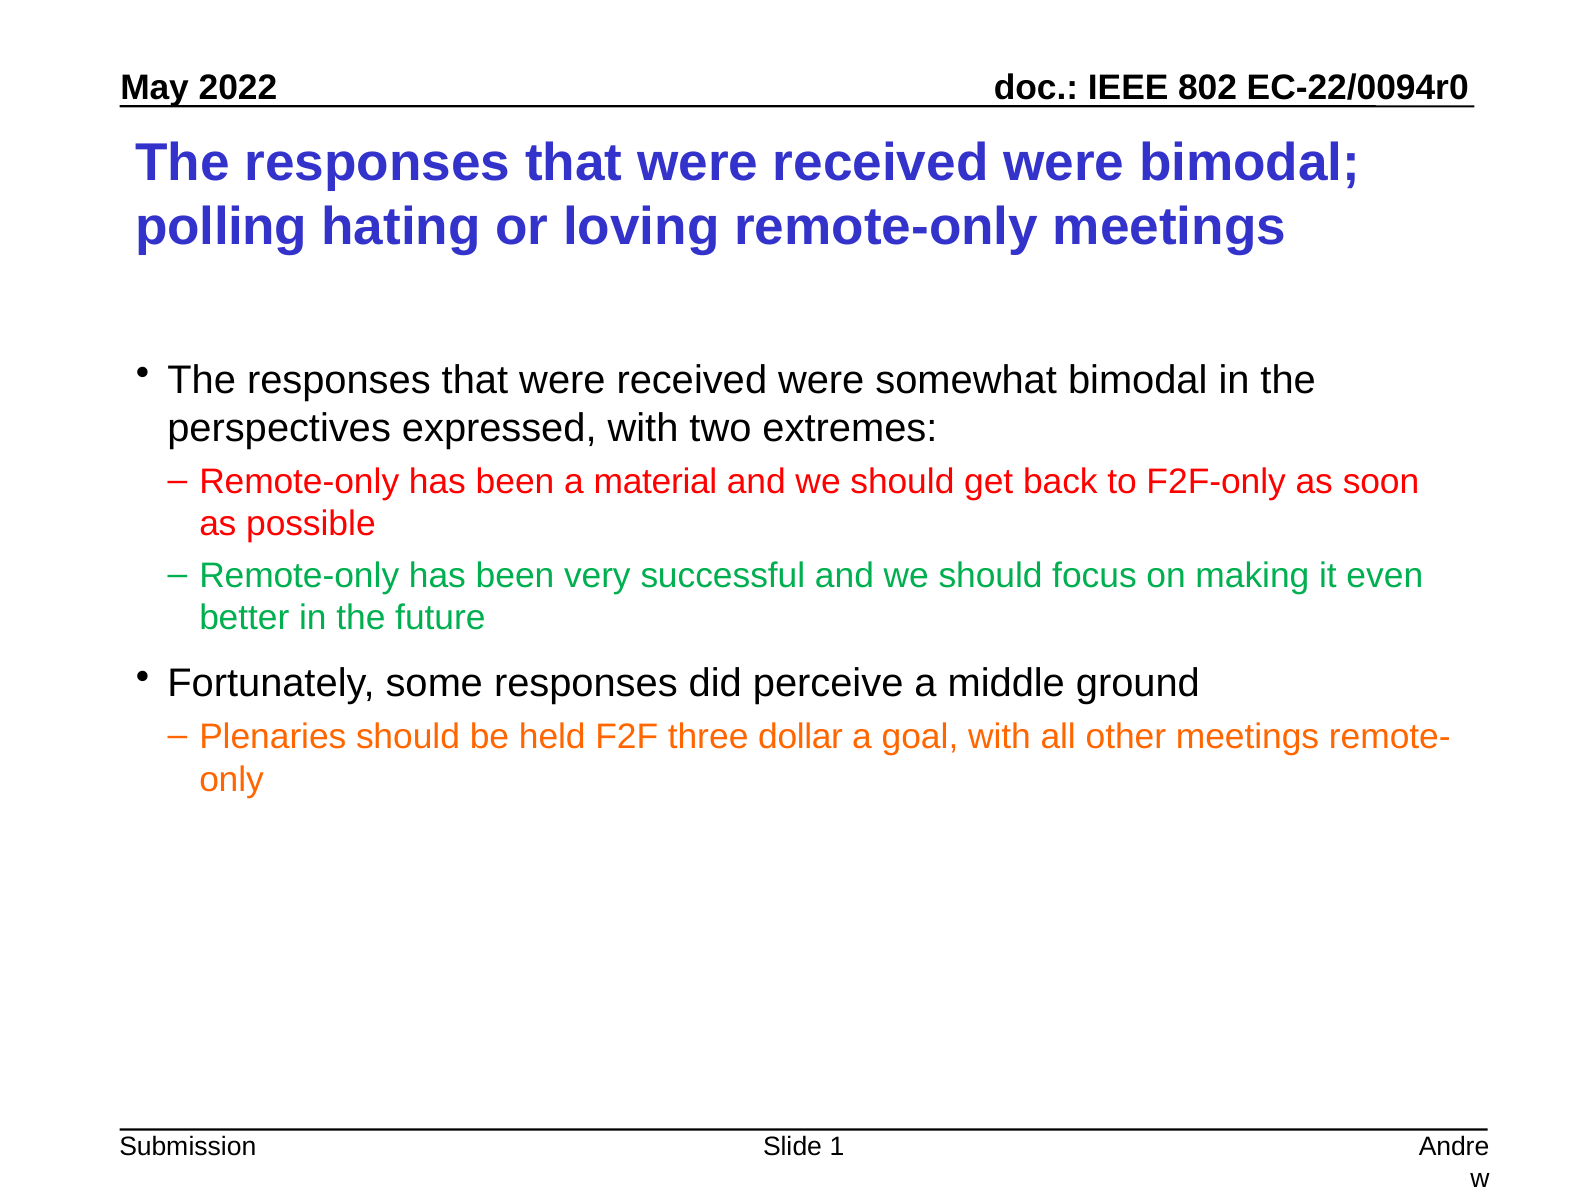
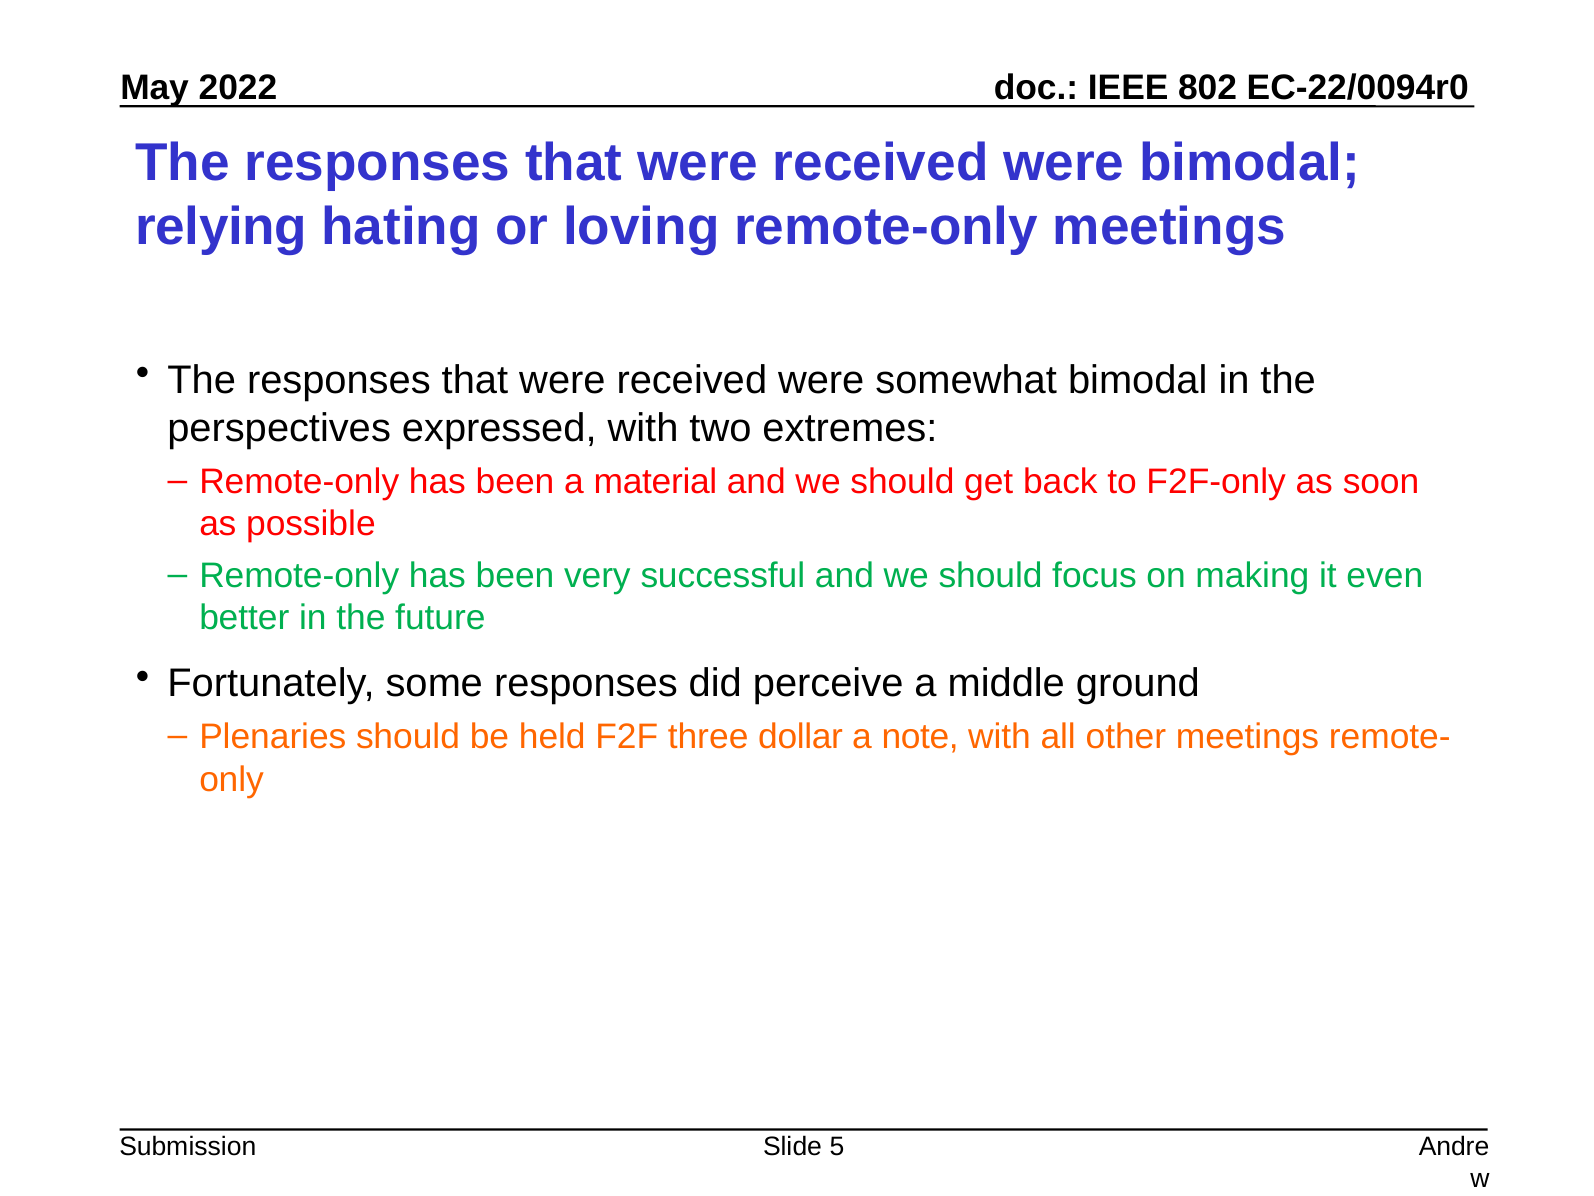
polling: polling -> relying
goal: goal -> note
1: 1 -> 5
